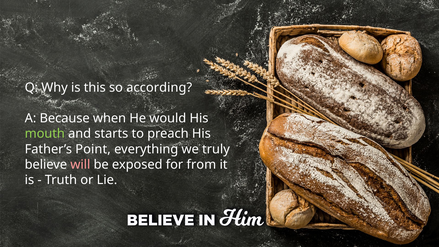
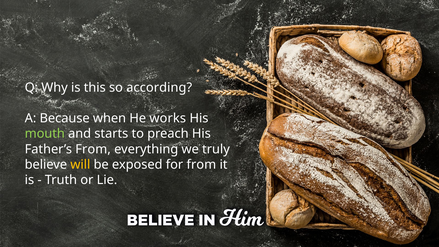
would: would -> works
Father’s Point: Point -> From
will colour: pink -> yellow
